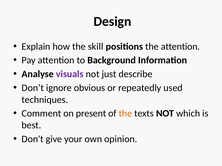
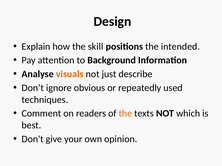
the attention: attention -> intended
visuals colour: purple -> orange
present: present -> readers
